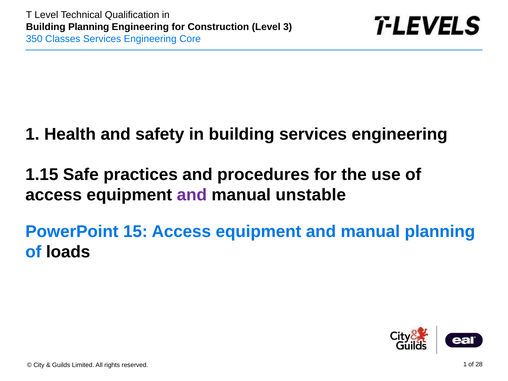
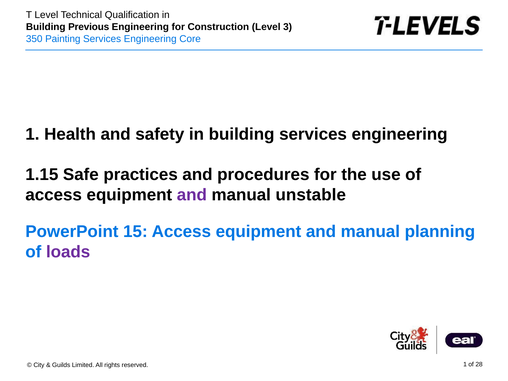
Building Planning: Planning -> Previous
Classes: Classes -> Painting
loads colour: black -> purple
